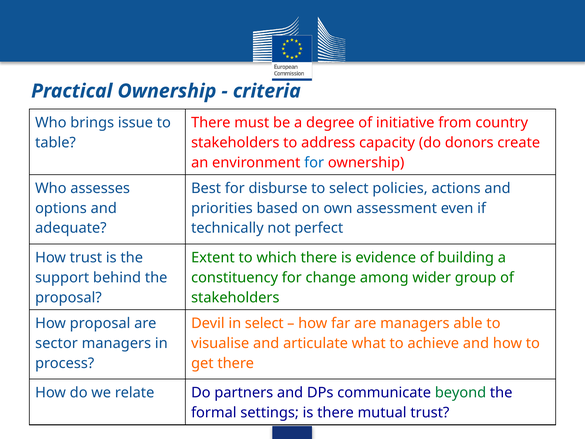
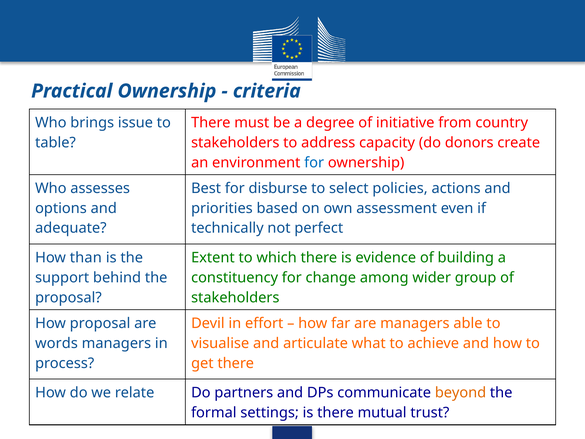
How trust: trust -> than
in select: select -> effort
sector: sector -> words
beyond colour: green -> orange
